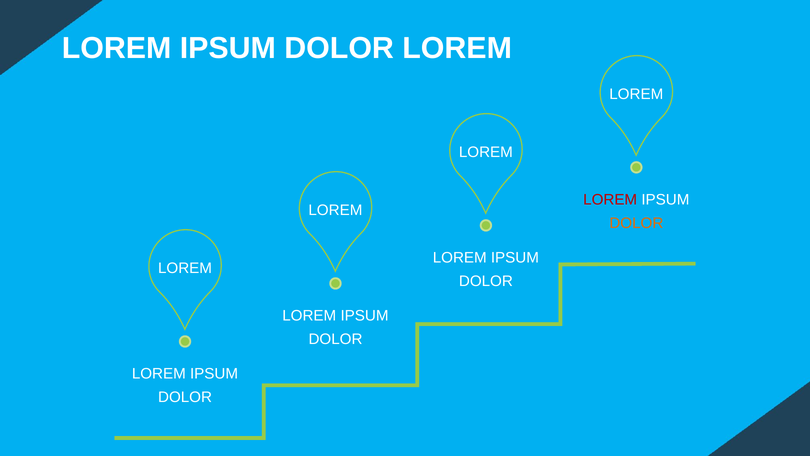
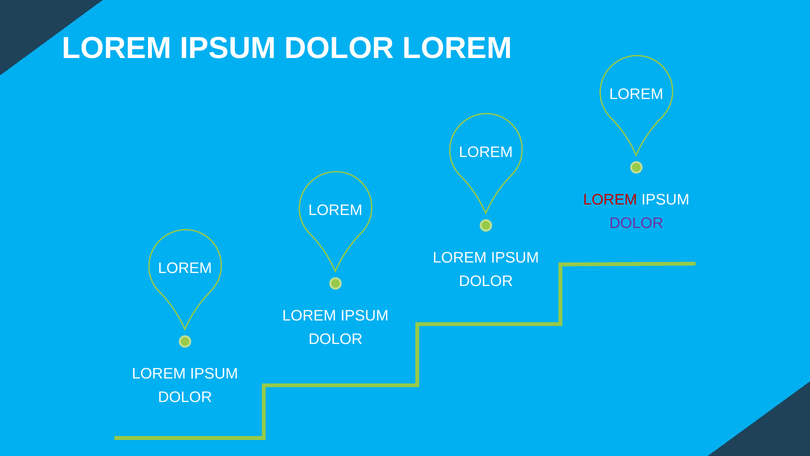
DOLOR at (636, 223) colour: orange -> purple
